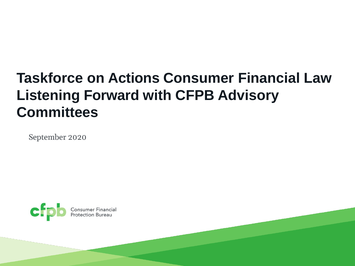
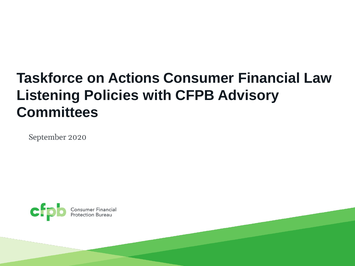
Forward: Forward -> Policies
